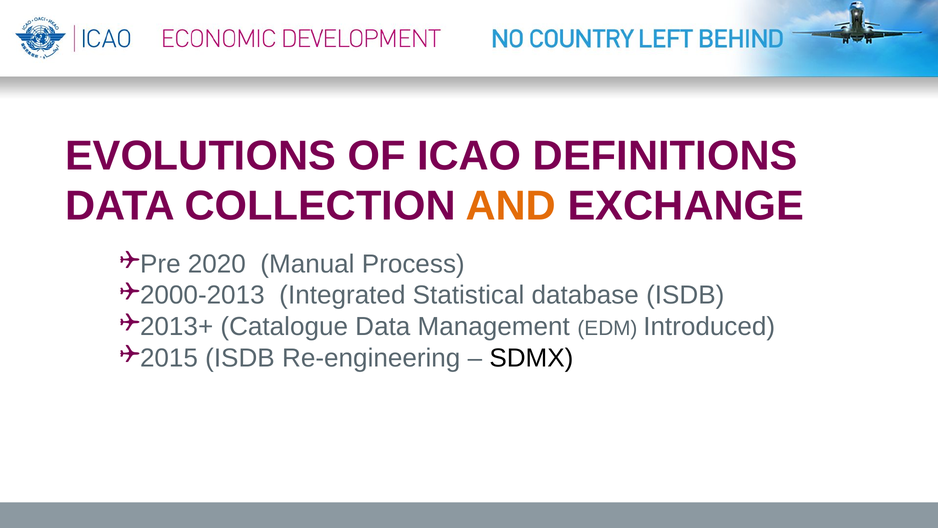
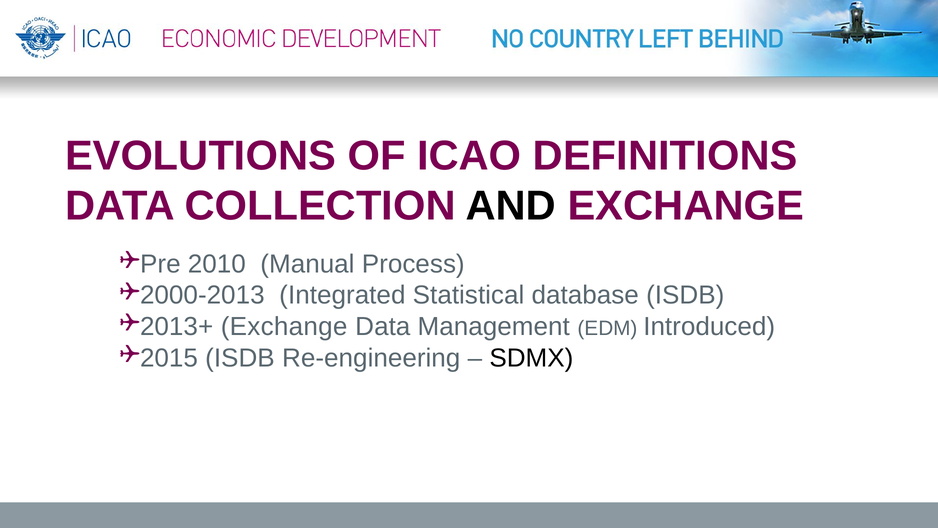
AND colour: orange -> black
2020: 2020 -> 2010
Catalogue at (284, 326): Catalogue -> Exchange
